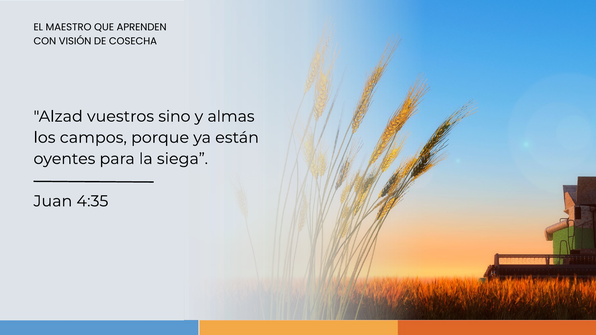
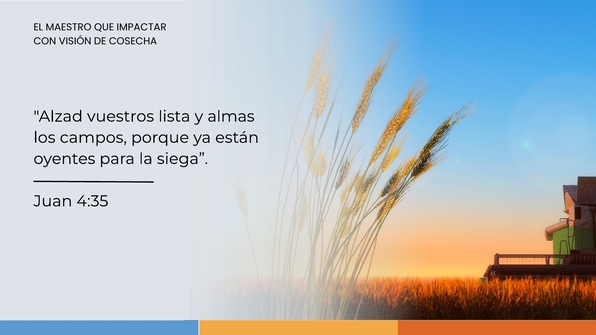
APRENDEN: APRENDEN -> IMPACTAR
sino: sino -> lista
